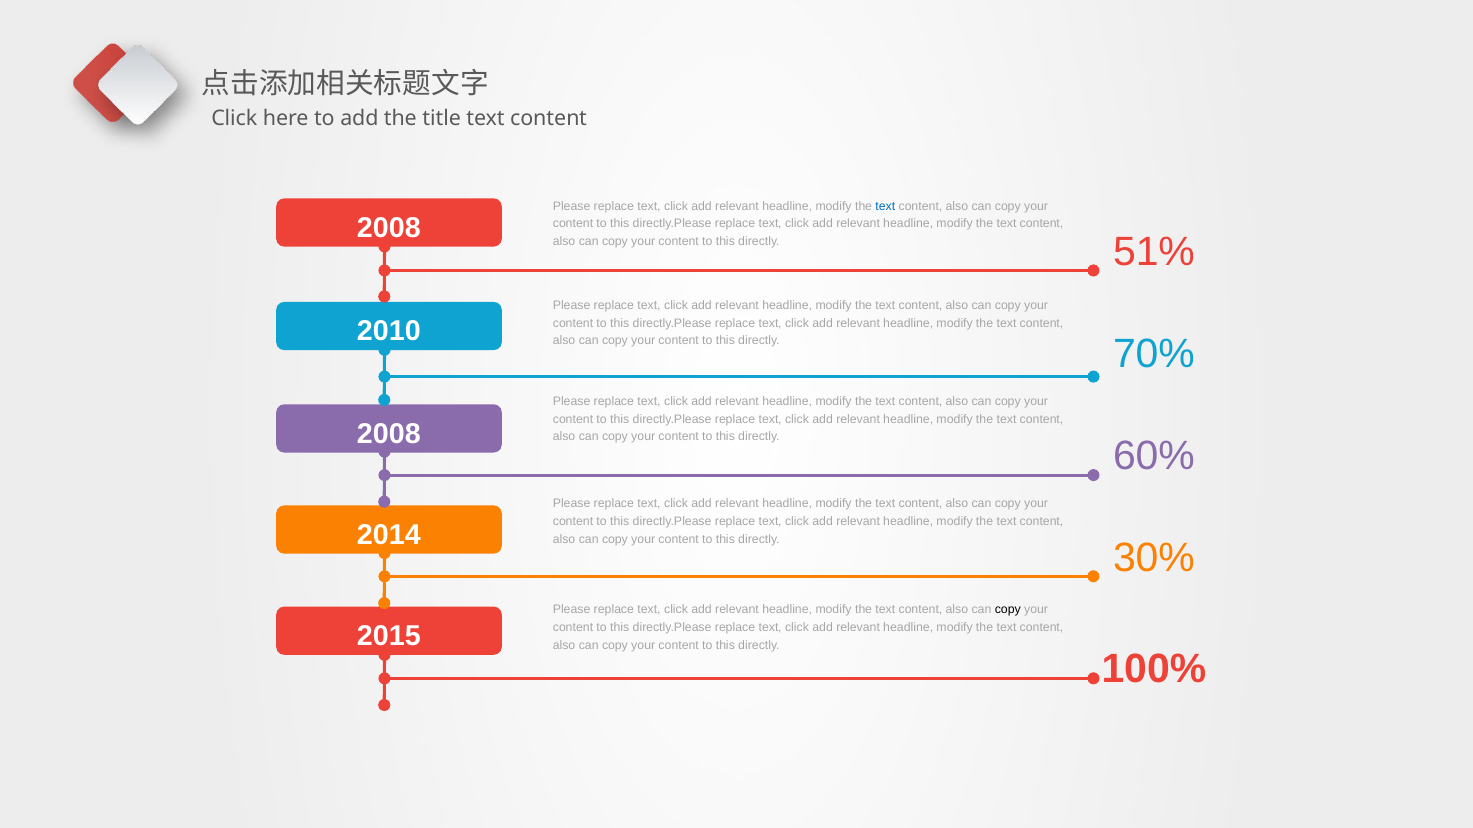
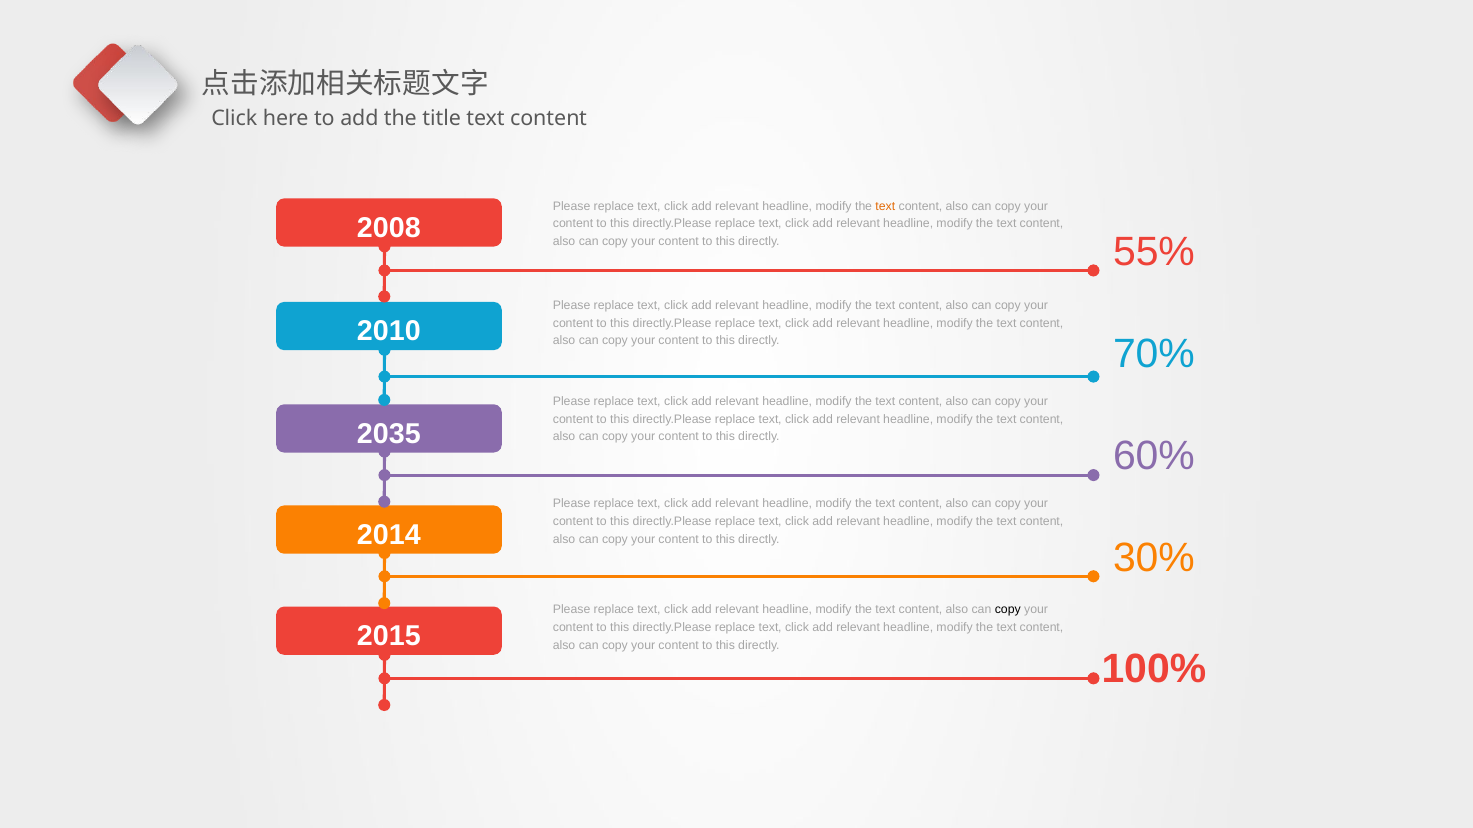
text at (885, 206) colour: blue -> orange
51%: 51% -> 55%
2008 at (389, 434): 2008 -> 2035
